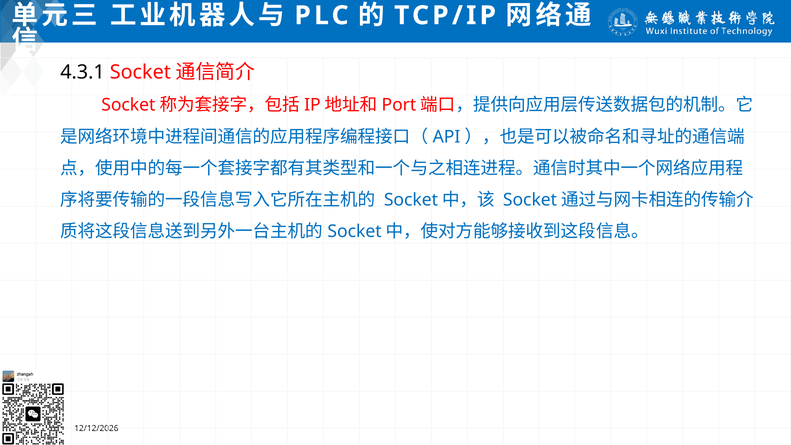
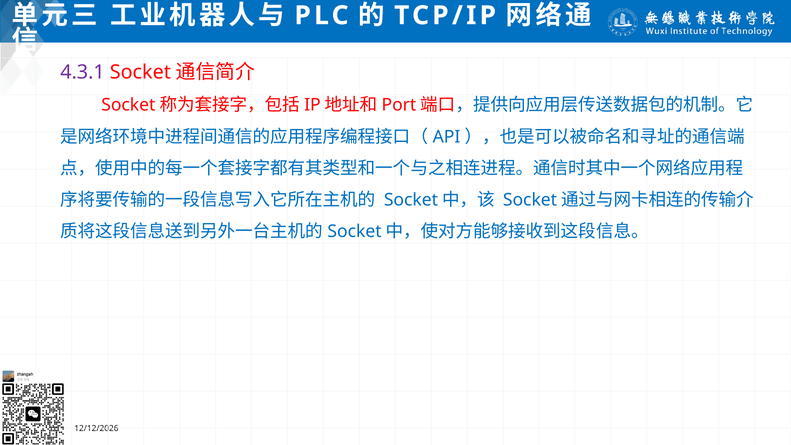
4.3.1 colour: black -> purple
